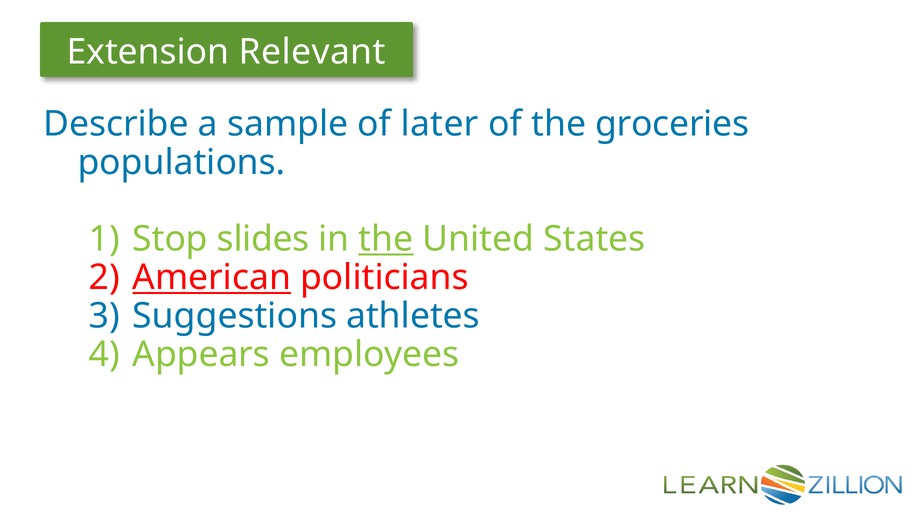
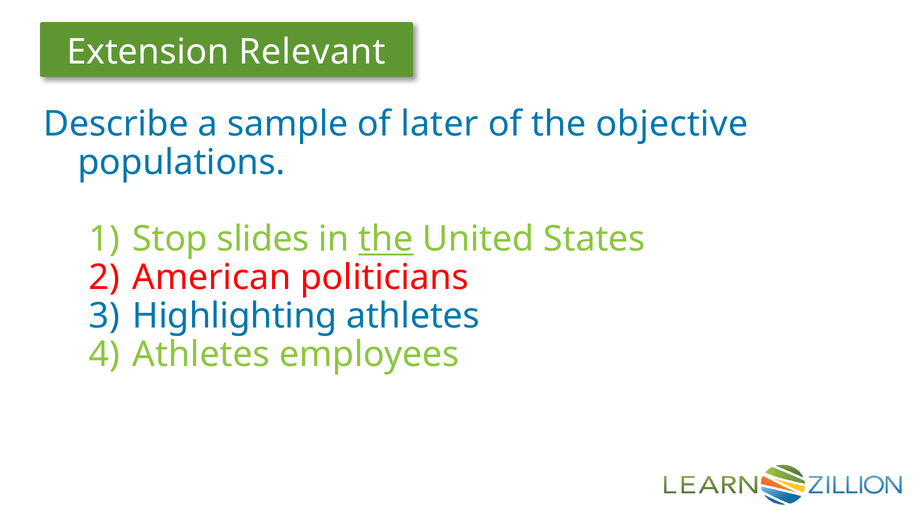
groceries: groceries -> objective
American underline: present -> none
Suggestions: Suggestions -> Highlighting
Appears at (201, 354): Appears -> Athletes
